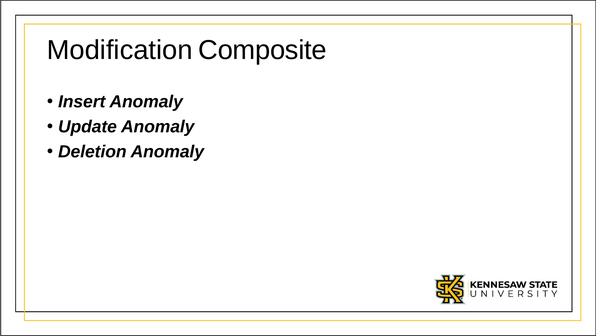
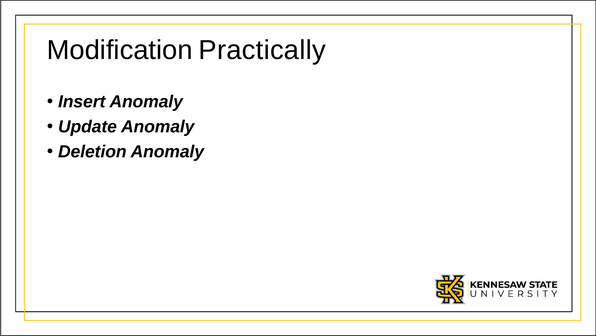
Composite: Composite -> Practically
